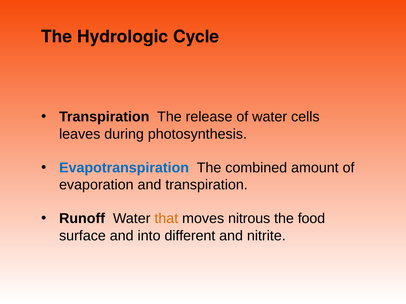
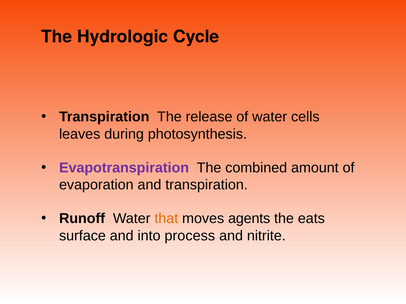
Evapotranspiration colour: blue -> purple
nitrous: nitrous -> agents
food: food -> eats
different: different -> process
